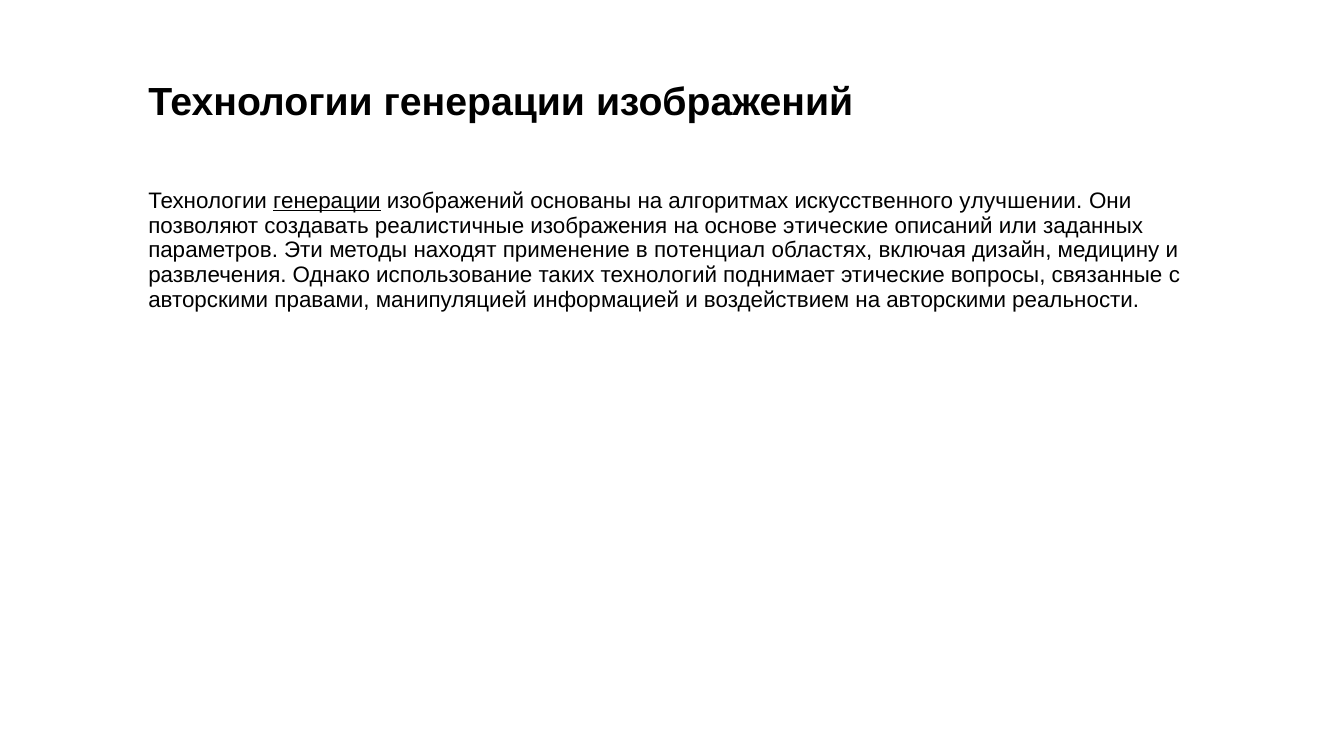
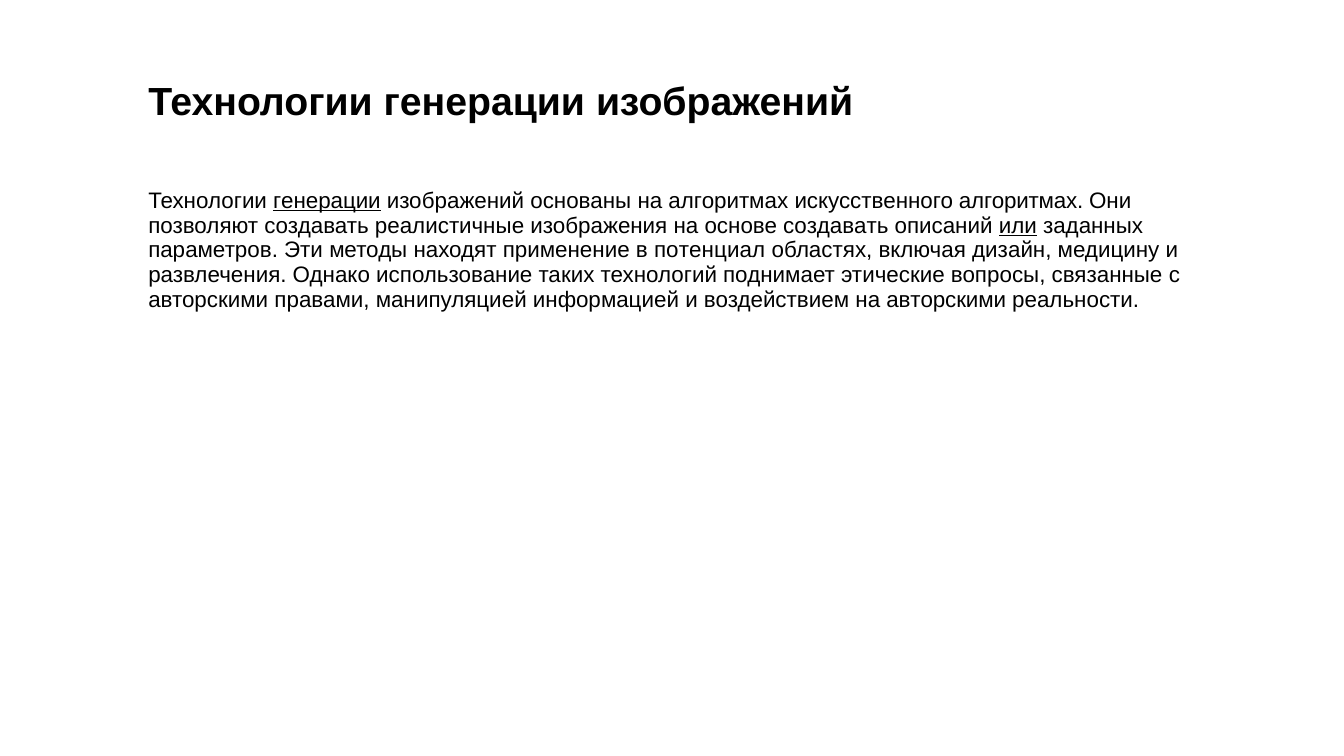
искусственного улучшении: улучшении -> алгоритмах
основе этические: этические -> создавать
или underline: none -> present
